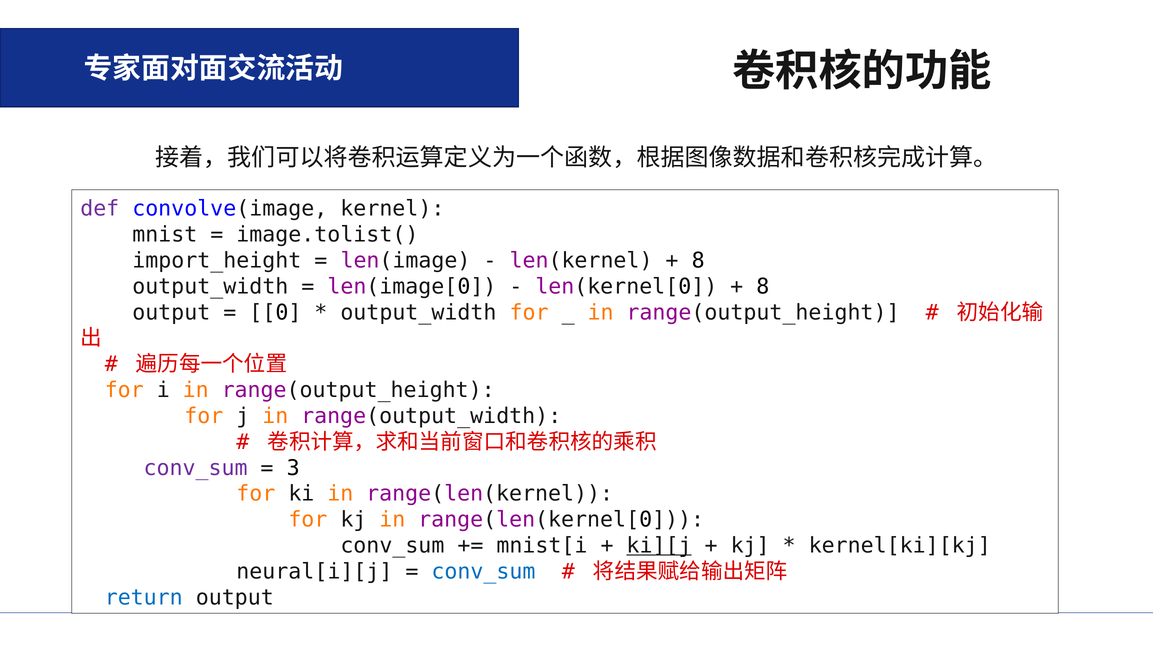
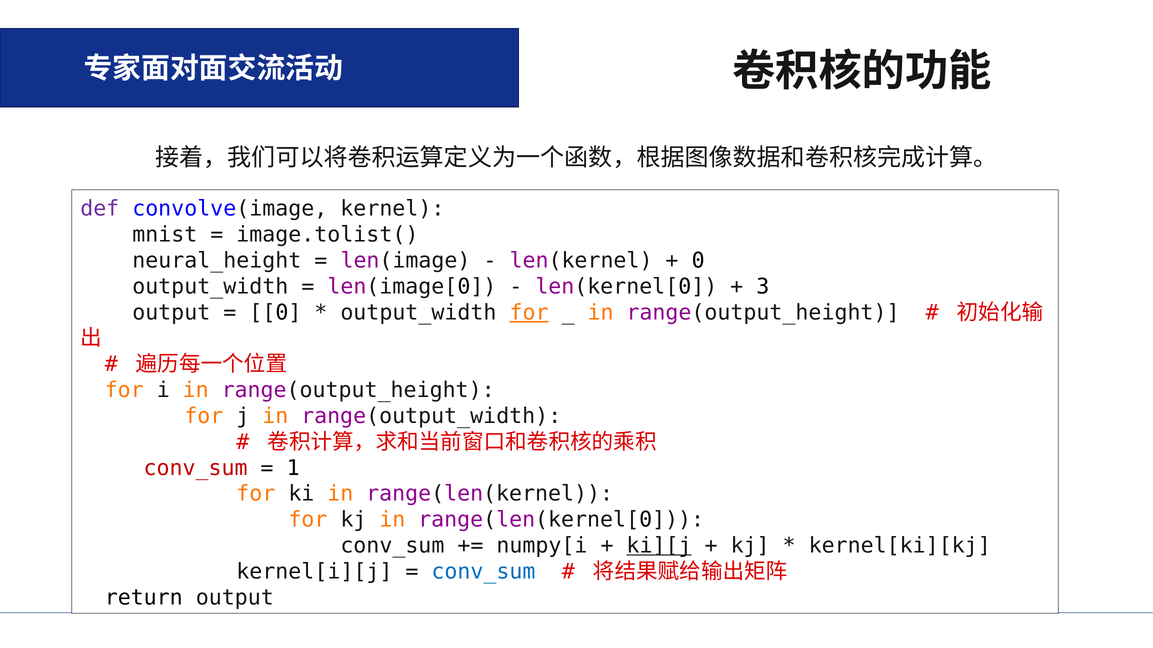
import_height: import_height -> neural_height
8 at (698, 261): 8 -> 0
8 at (763, 287): 8 -> 3
for at (529, 313) underline: none -> present
conv_sum at (196, 468) colour: purple -> red
3: 3 -> 1
mnist[i: mnist[i -> numpy[i
neural[i][j: neural[i][j -> kernel[i][j
return colour: blue -> black
